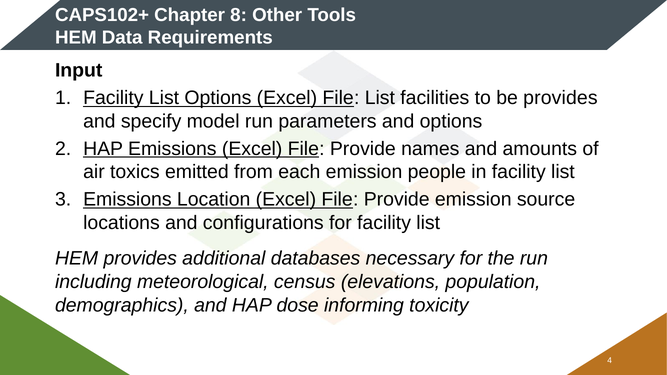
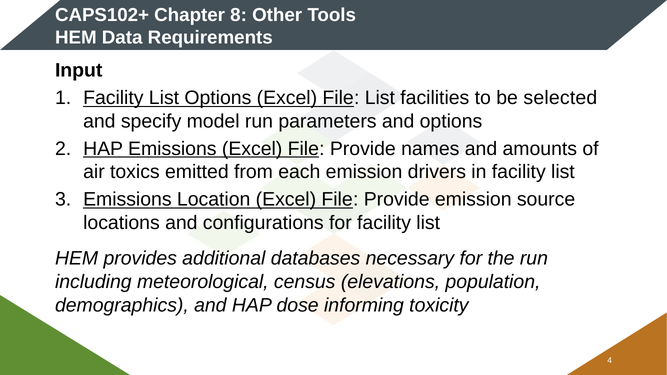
be provides: provides -> selected
people: people -> drivers
